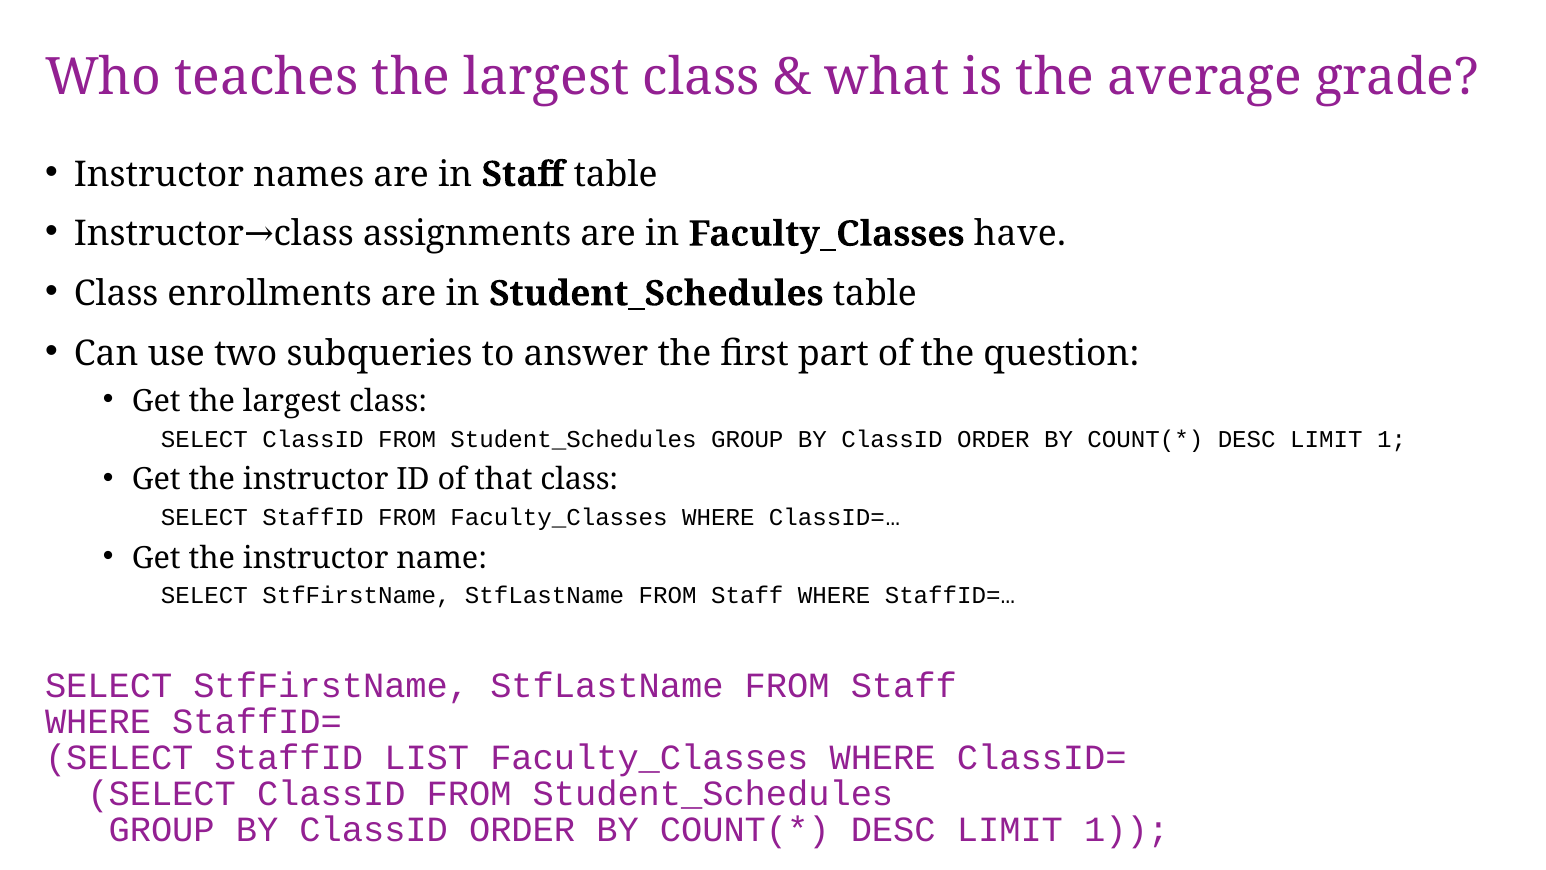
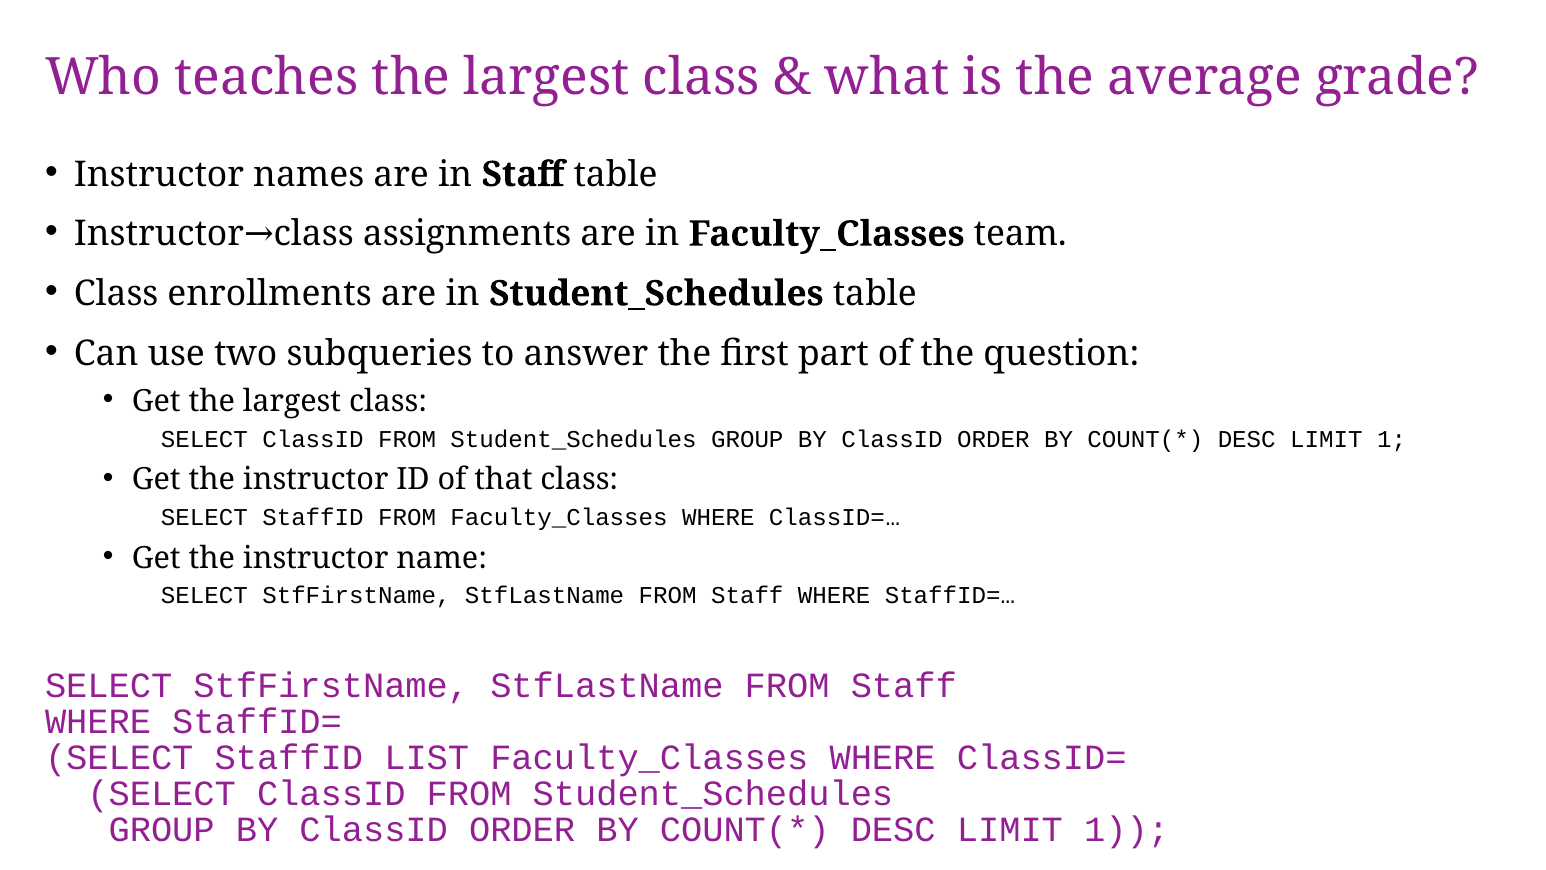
have: have -> team
